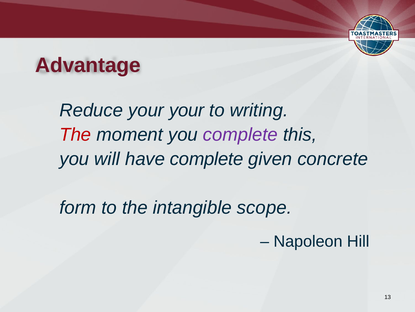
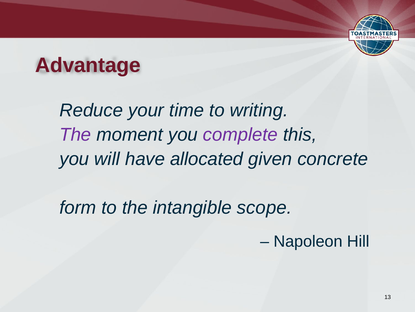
your your: your -> time
The at (75, 134) colour: red -> purple
have complete: complete -> allocated
